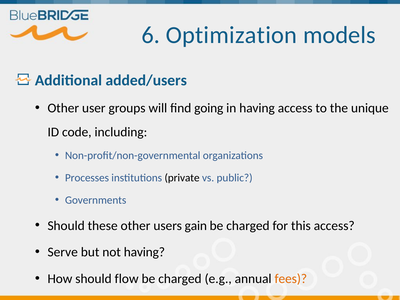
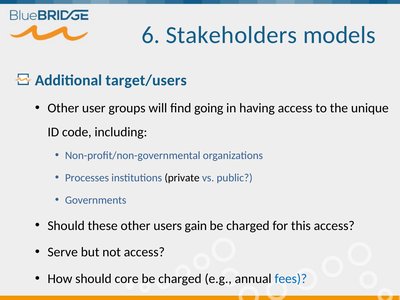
Optimization: Optimization -> Stakeholders
added/users: added/users -> target/users
not having: having -> access
flow: flow -> core
fees colour: orange -> blue
